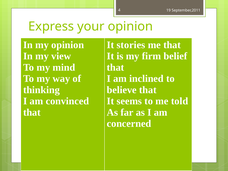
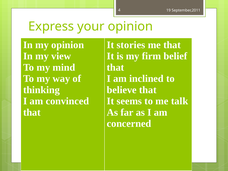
told: told -> talk
